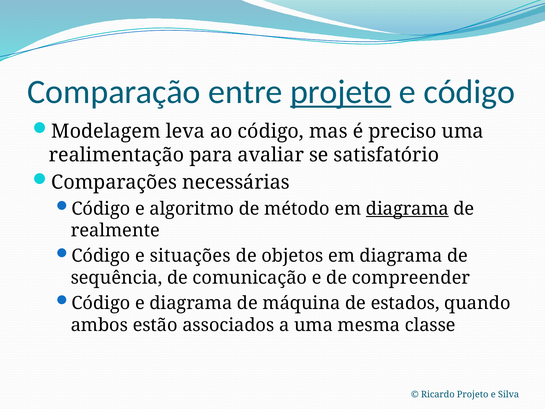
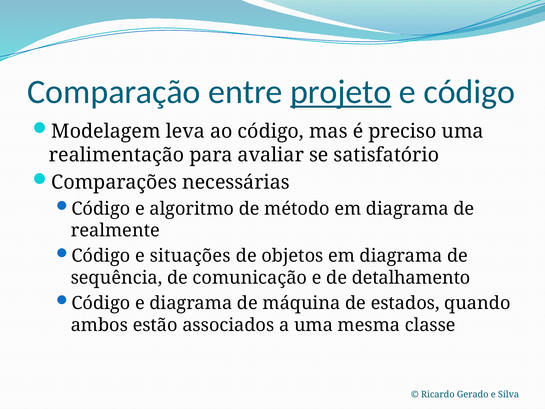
diagrama at (407, 209) underline: present -> none
compreender: compreender -> detalhamento
Ricardo Projeto: Projeto -> Gerado
